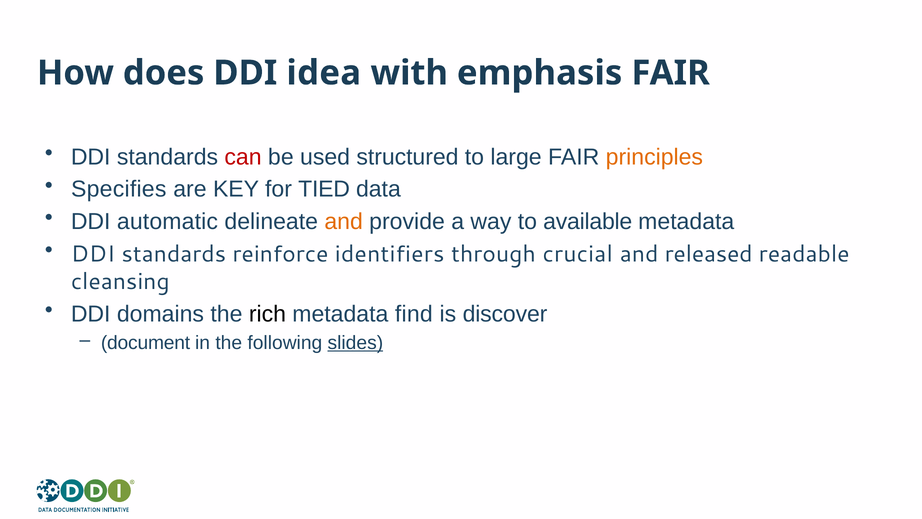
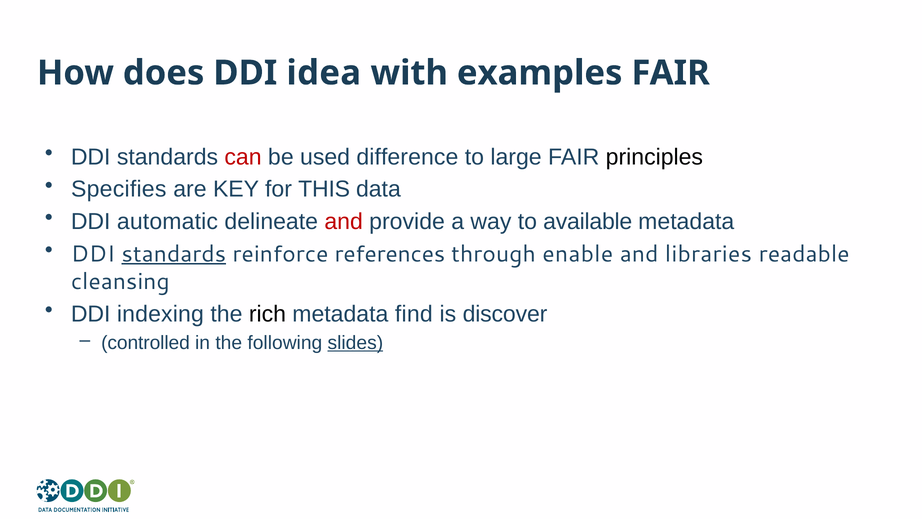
emphasis: emphasis -> examples
structured: structured -> difference
principles colour: orange -> black
TIED: TIED -> THIS
and at (344, 221) colour: orange -> red
standards at (174, 254) underline: none -> present
identifiers: identifiers -> references
crucial: crucial -> enable
released: released -> libraries
domains: domains -> indexing
document: document -> controlled
